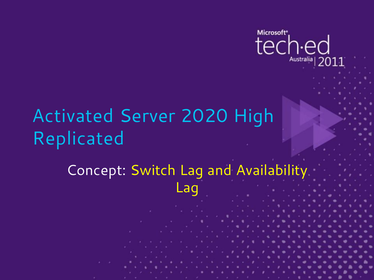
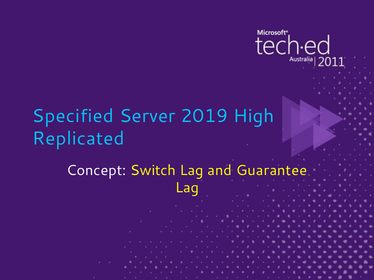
Activated: Activated -> Specified
2020: 2020 -> 2019
Availability: Availability -> Guarantee
